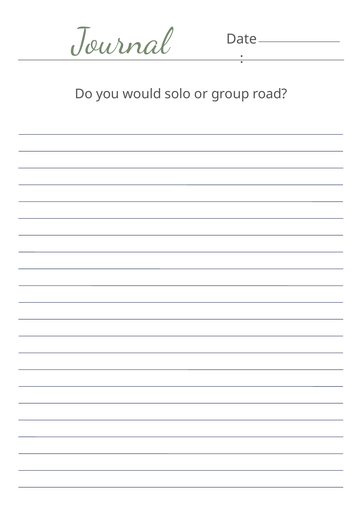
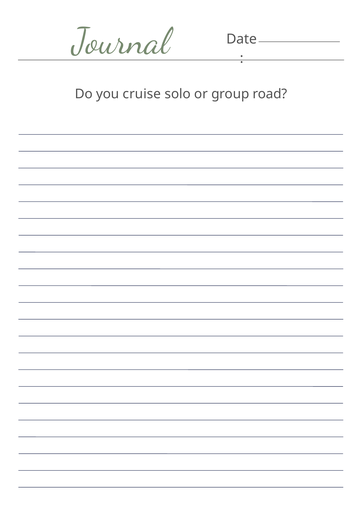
would: would -> cruise
